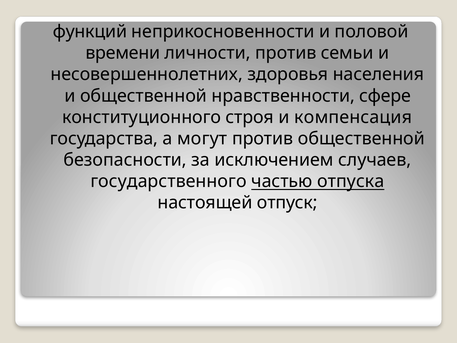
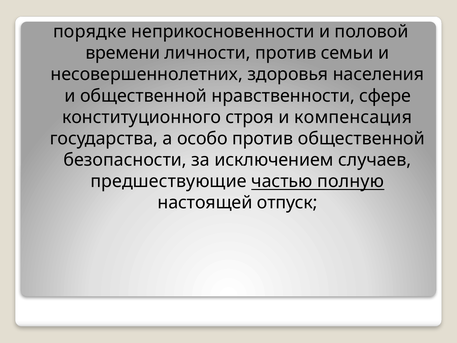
функций: функций -> порядке
могут: могут -> особо
государственного: государственного -> предшествующие
отпуска: отпуска -> полную
